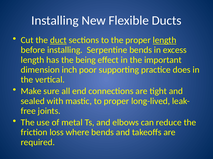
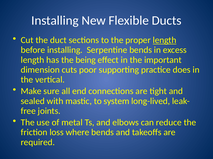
duct underline: present -> none
inch: inch -> cuts
to proper: proper -> system
